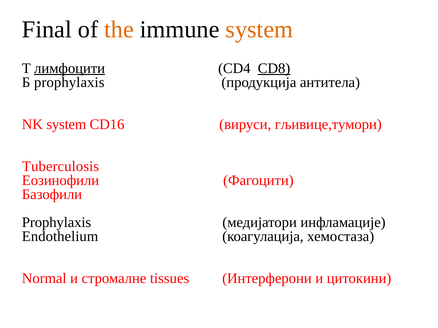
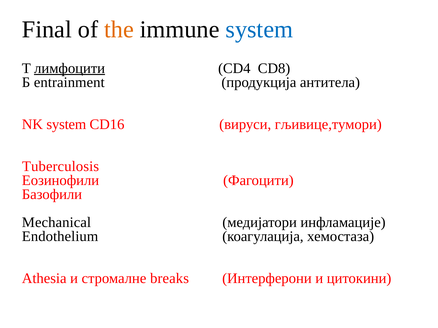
system at (259, 29) colour: orange -> blue
CD8 underline: present -> none
Б prophylaxis: prophylaxis -> entrainment
Prophylaxis at (57, 223): Prophylaxis -> Mechanical
Normal: Normal -> Athesia
tissues: tissues -> breaks
